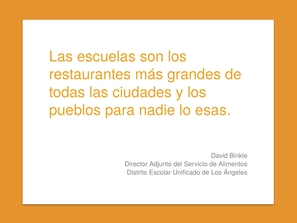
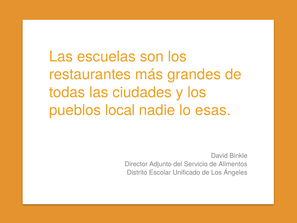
para: para -> local
